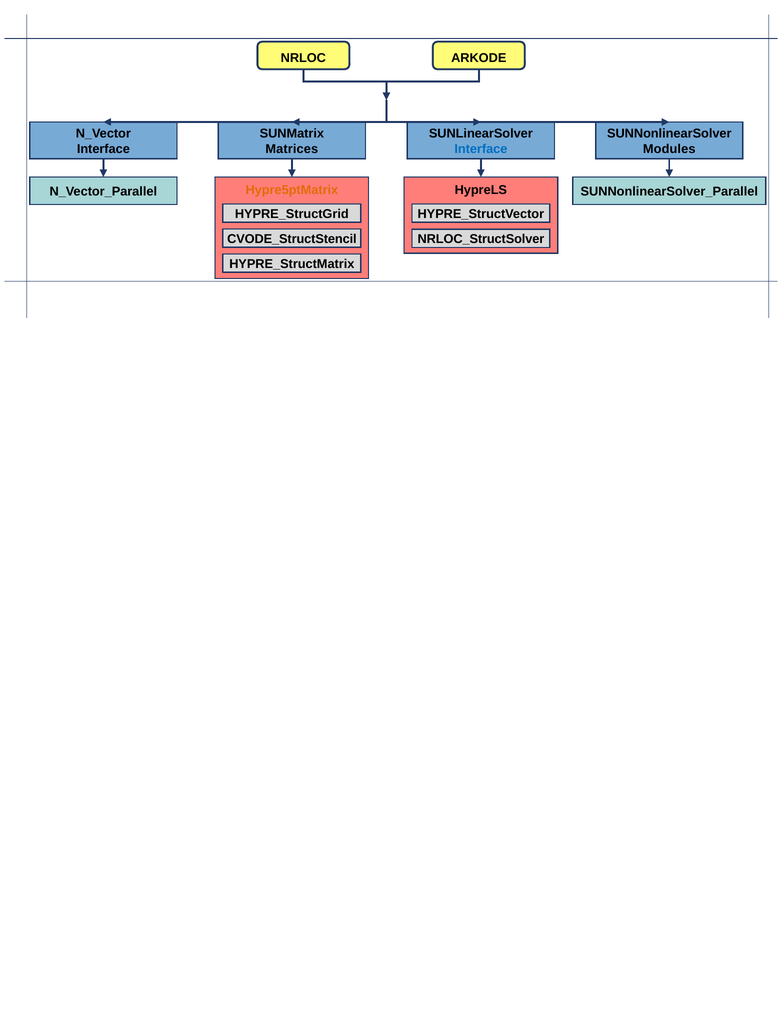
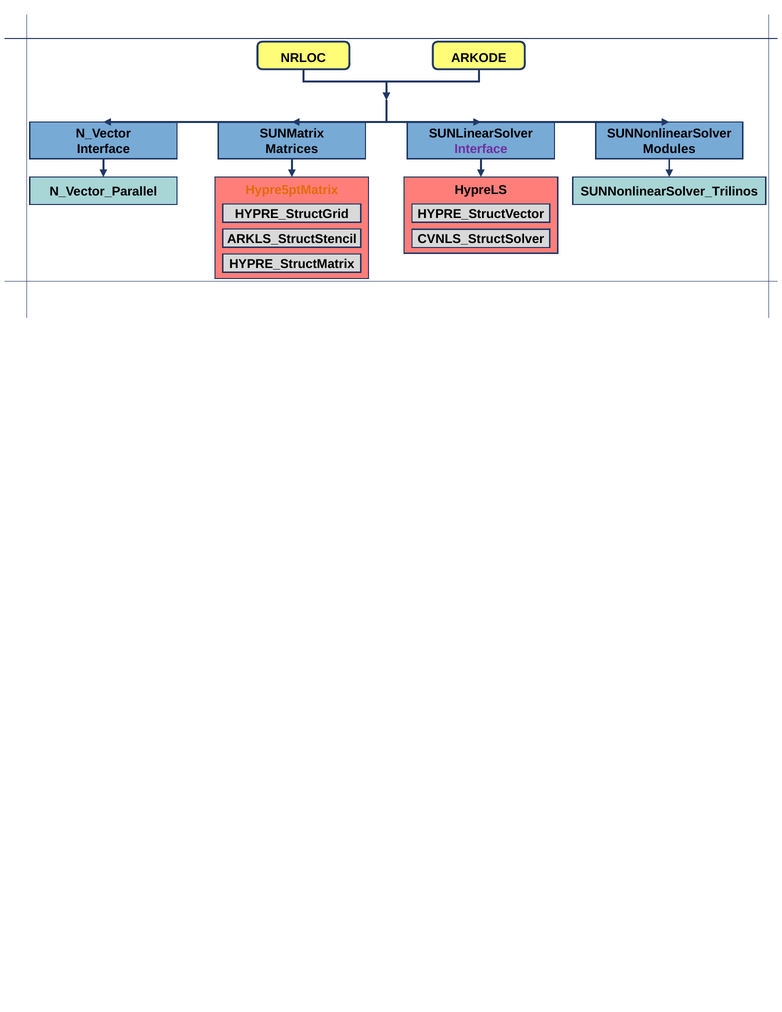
Interface at (481, 149) colour: blue -> purple
SUNNonlinearSolver_Parallel: SUNNonlinearSolver_Parallel -> SUNNonlinearSolver_Trilinos
CVODE_StructStencil: CVODE_StructStencil -> ARKLS_StructStencil
NRLOC_StructSolver: NRLOC_StructSolver -> CVNLS_StructSolver
